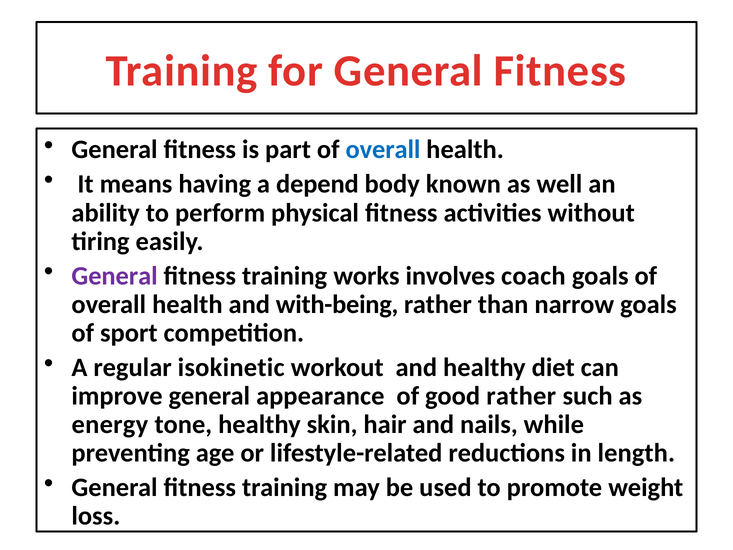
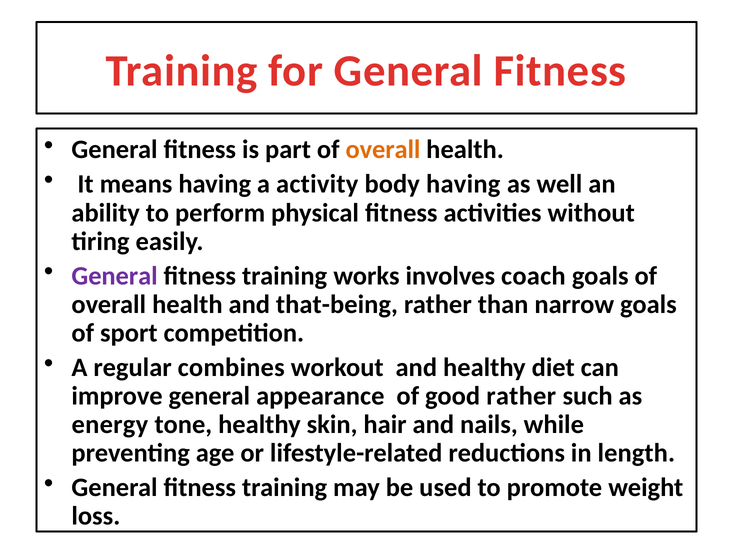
overall at (383, 150) colour: blue -> orange
depend: depend -> activity
body known: known -> having
with-being: with-being -> that-being
isokinetic: isokinetic -> combines
